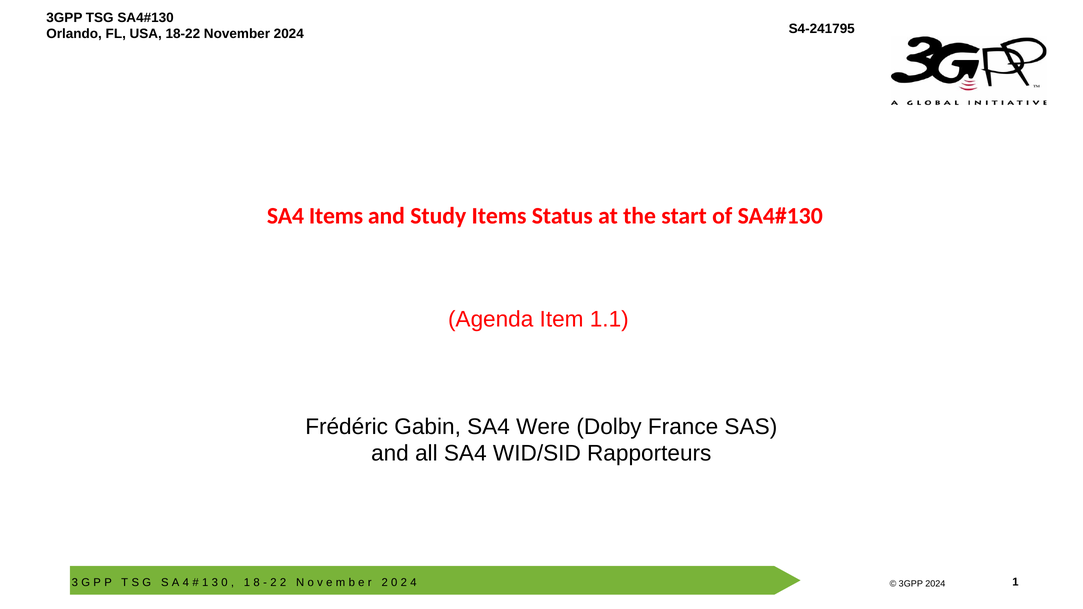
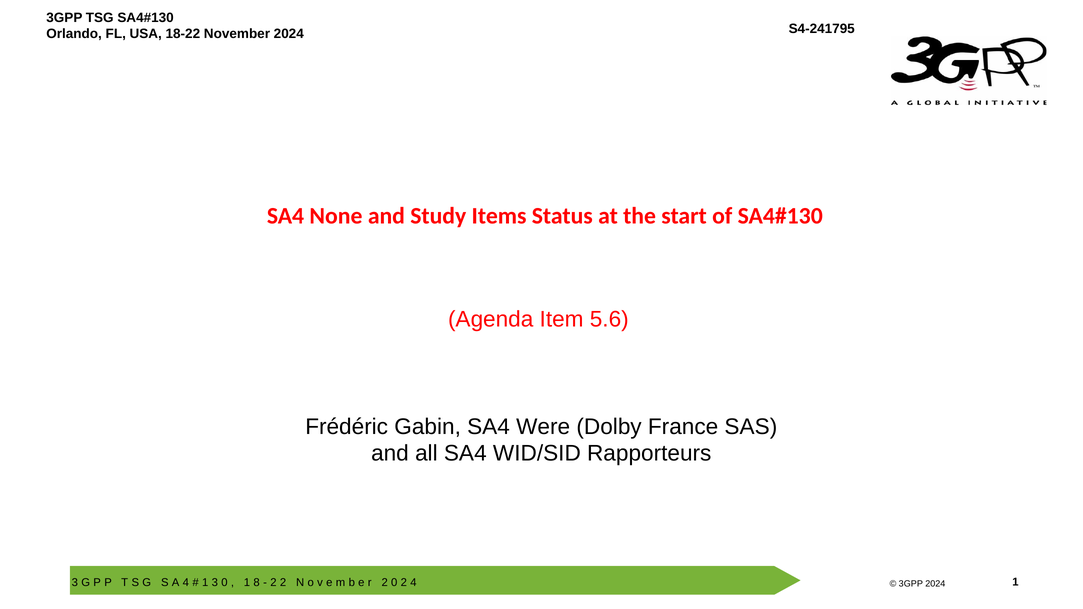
SA4 Items: Items -> None
1.1: 1.1 -> 5.6
